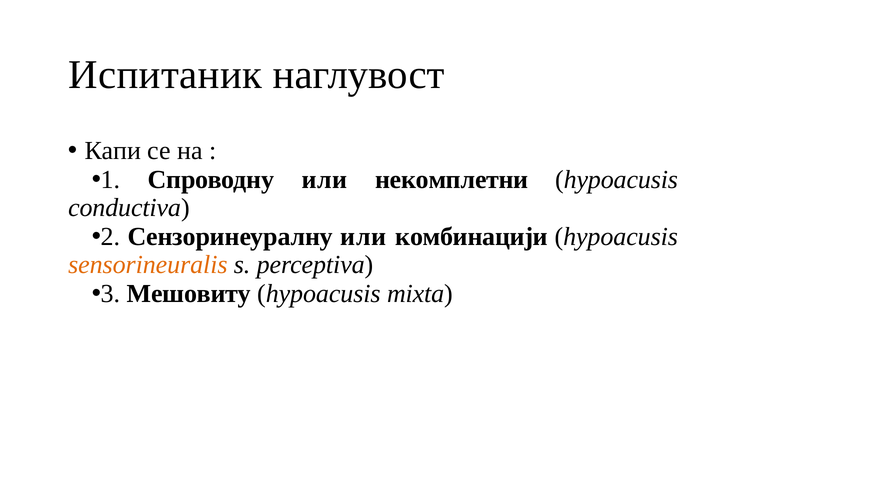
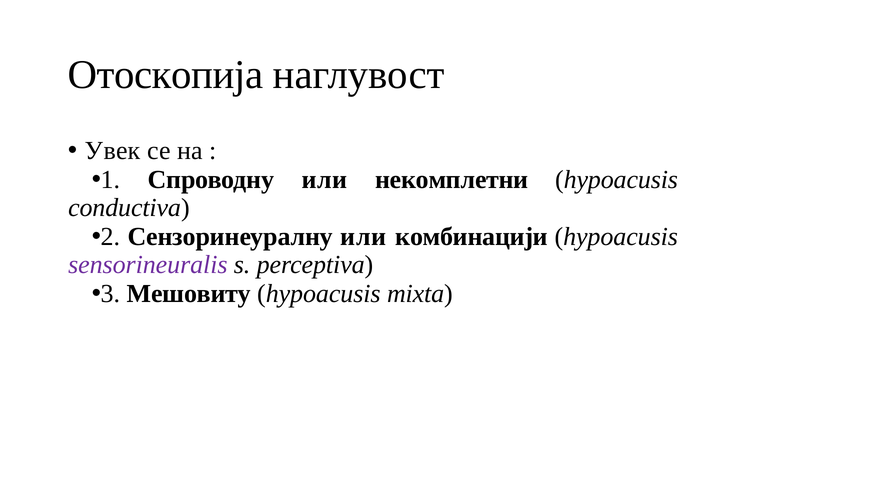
Испитаник: Испитаник -> Отоскопија
Капи: Капи -> Увек
sensorineuralis colour: orange -> purple
